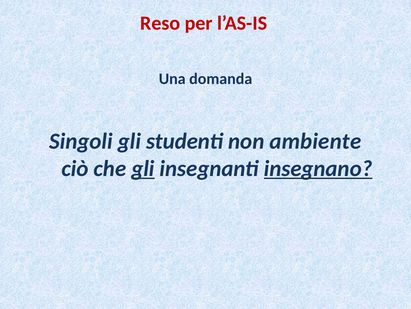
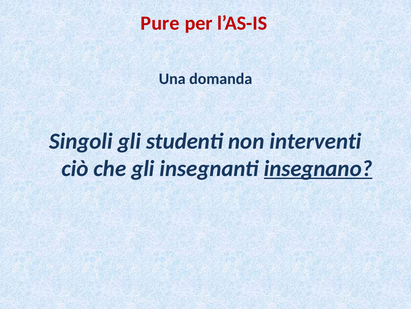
Reso: Reso -> Pure
ambiente: ambiente -> interventi
gli at (143, 168) underline: present -> none
